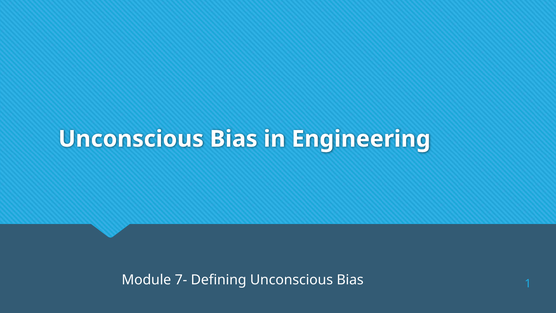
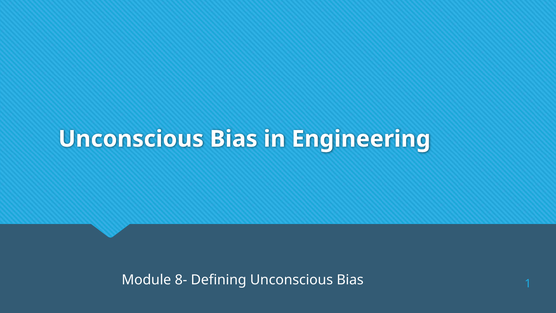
7-: 7- -> 8-
